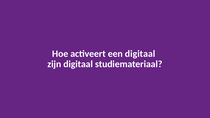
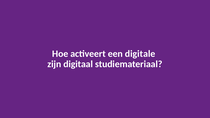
een digitaal: digitaal -> digitale
